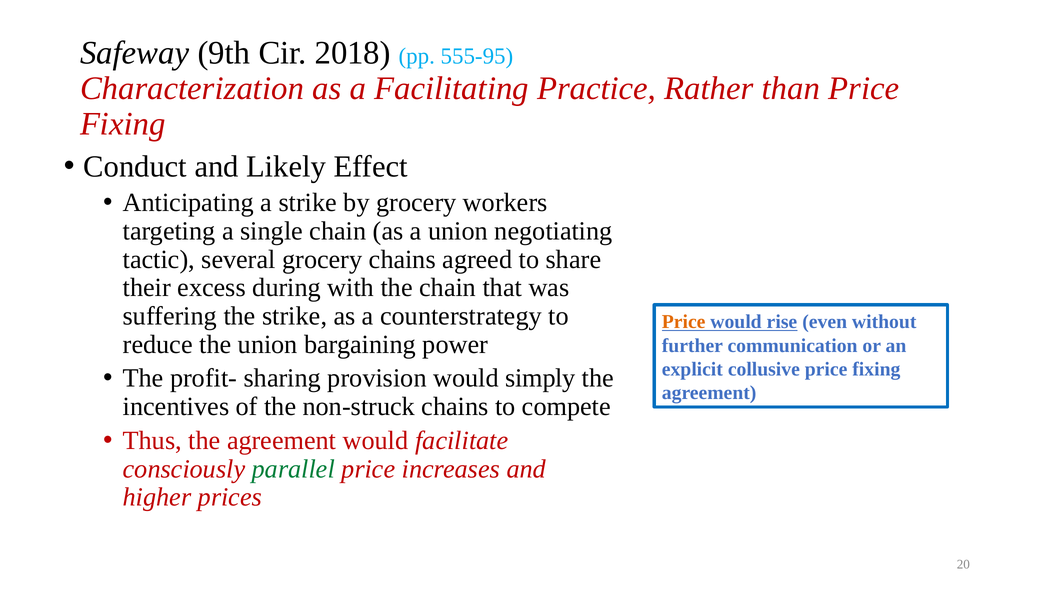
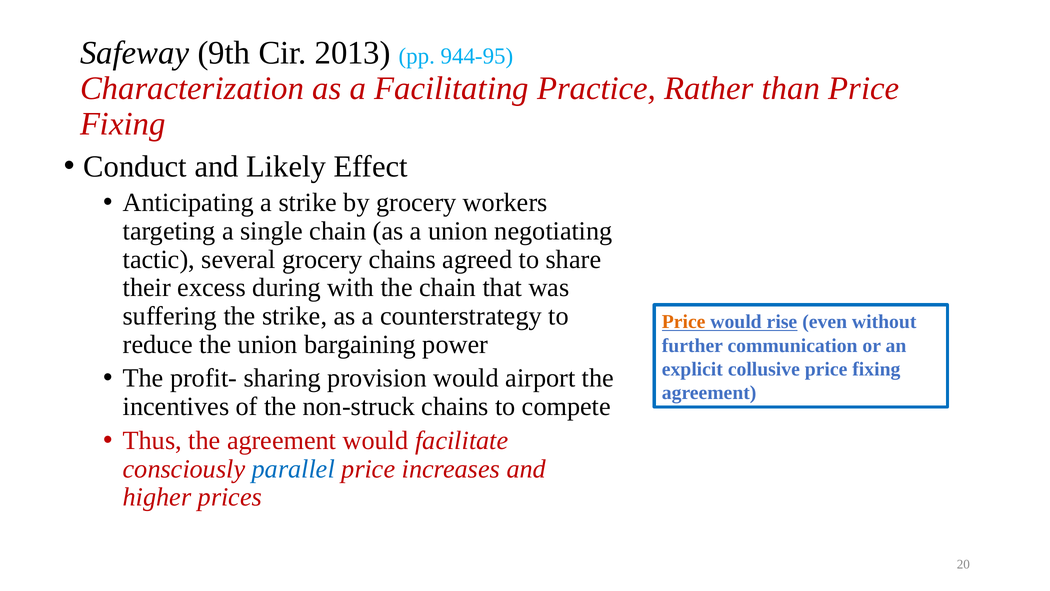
2018: 2018 -> 2013
555-95: 555-95 -> 944-95
simply: simply -> airport
parallel colour: green -> blue
